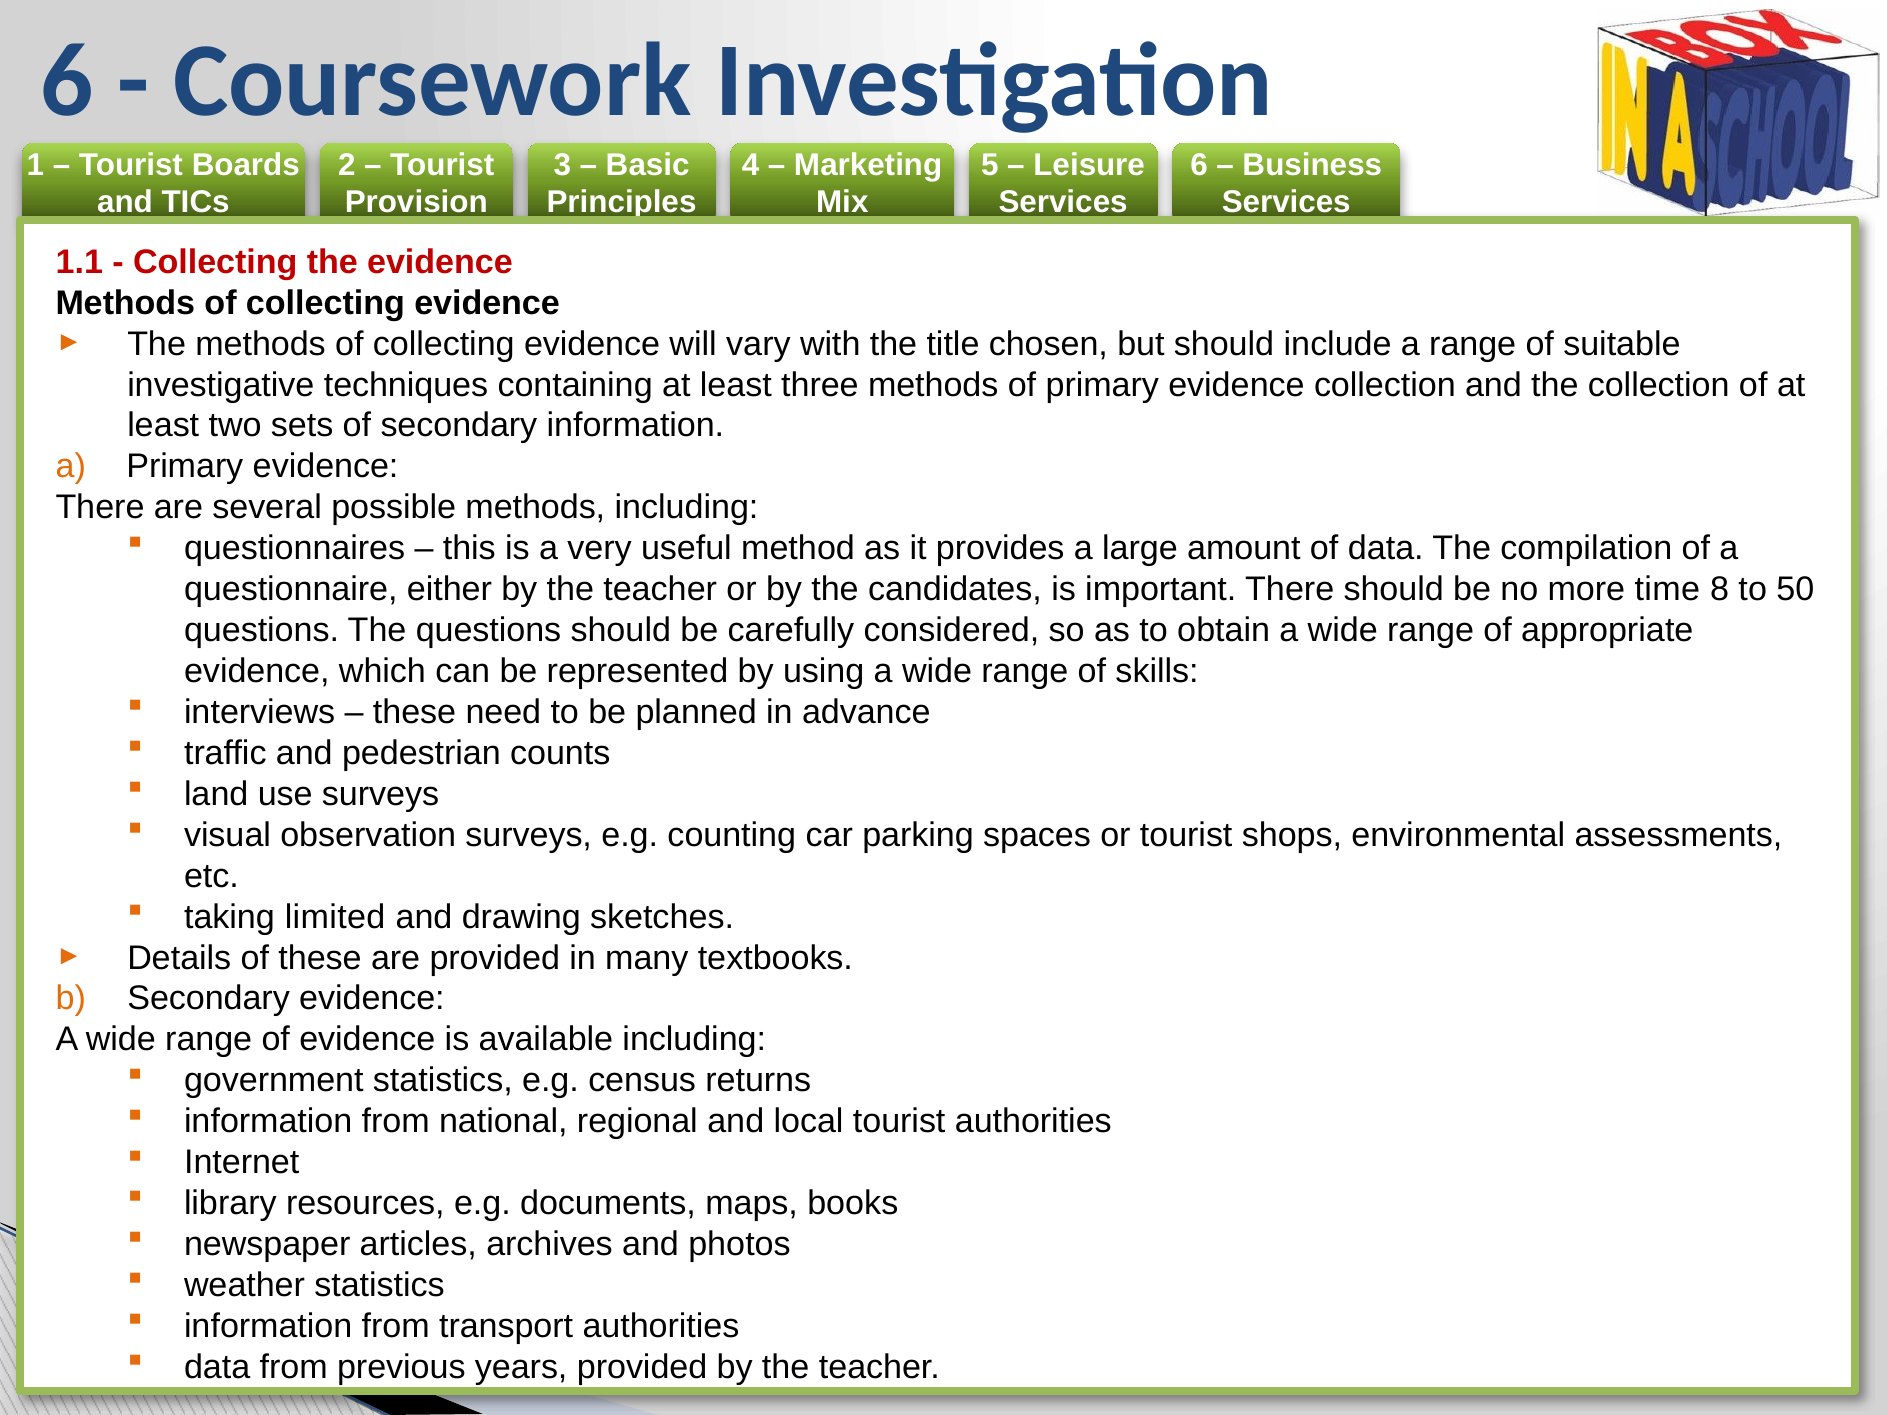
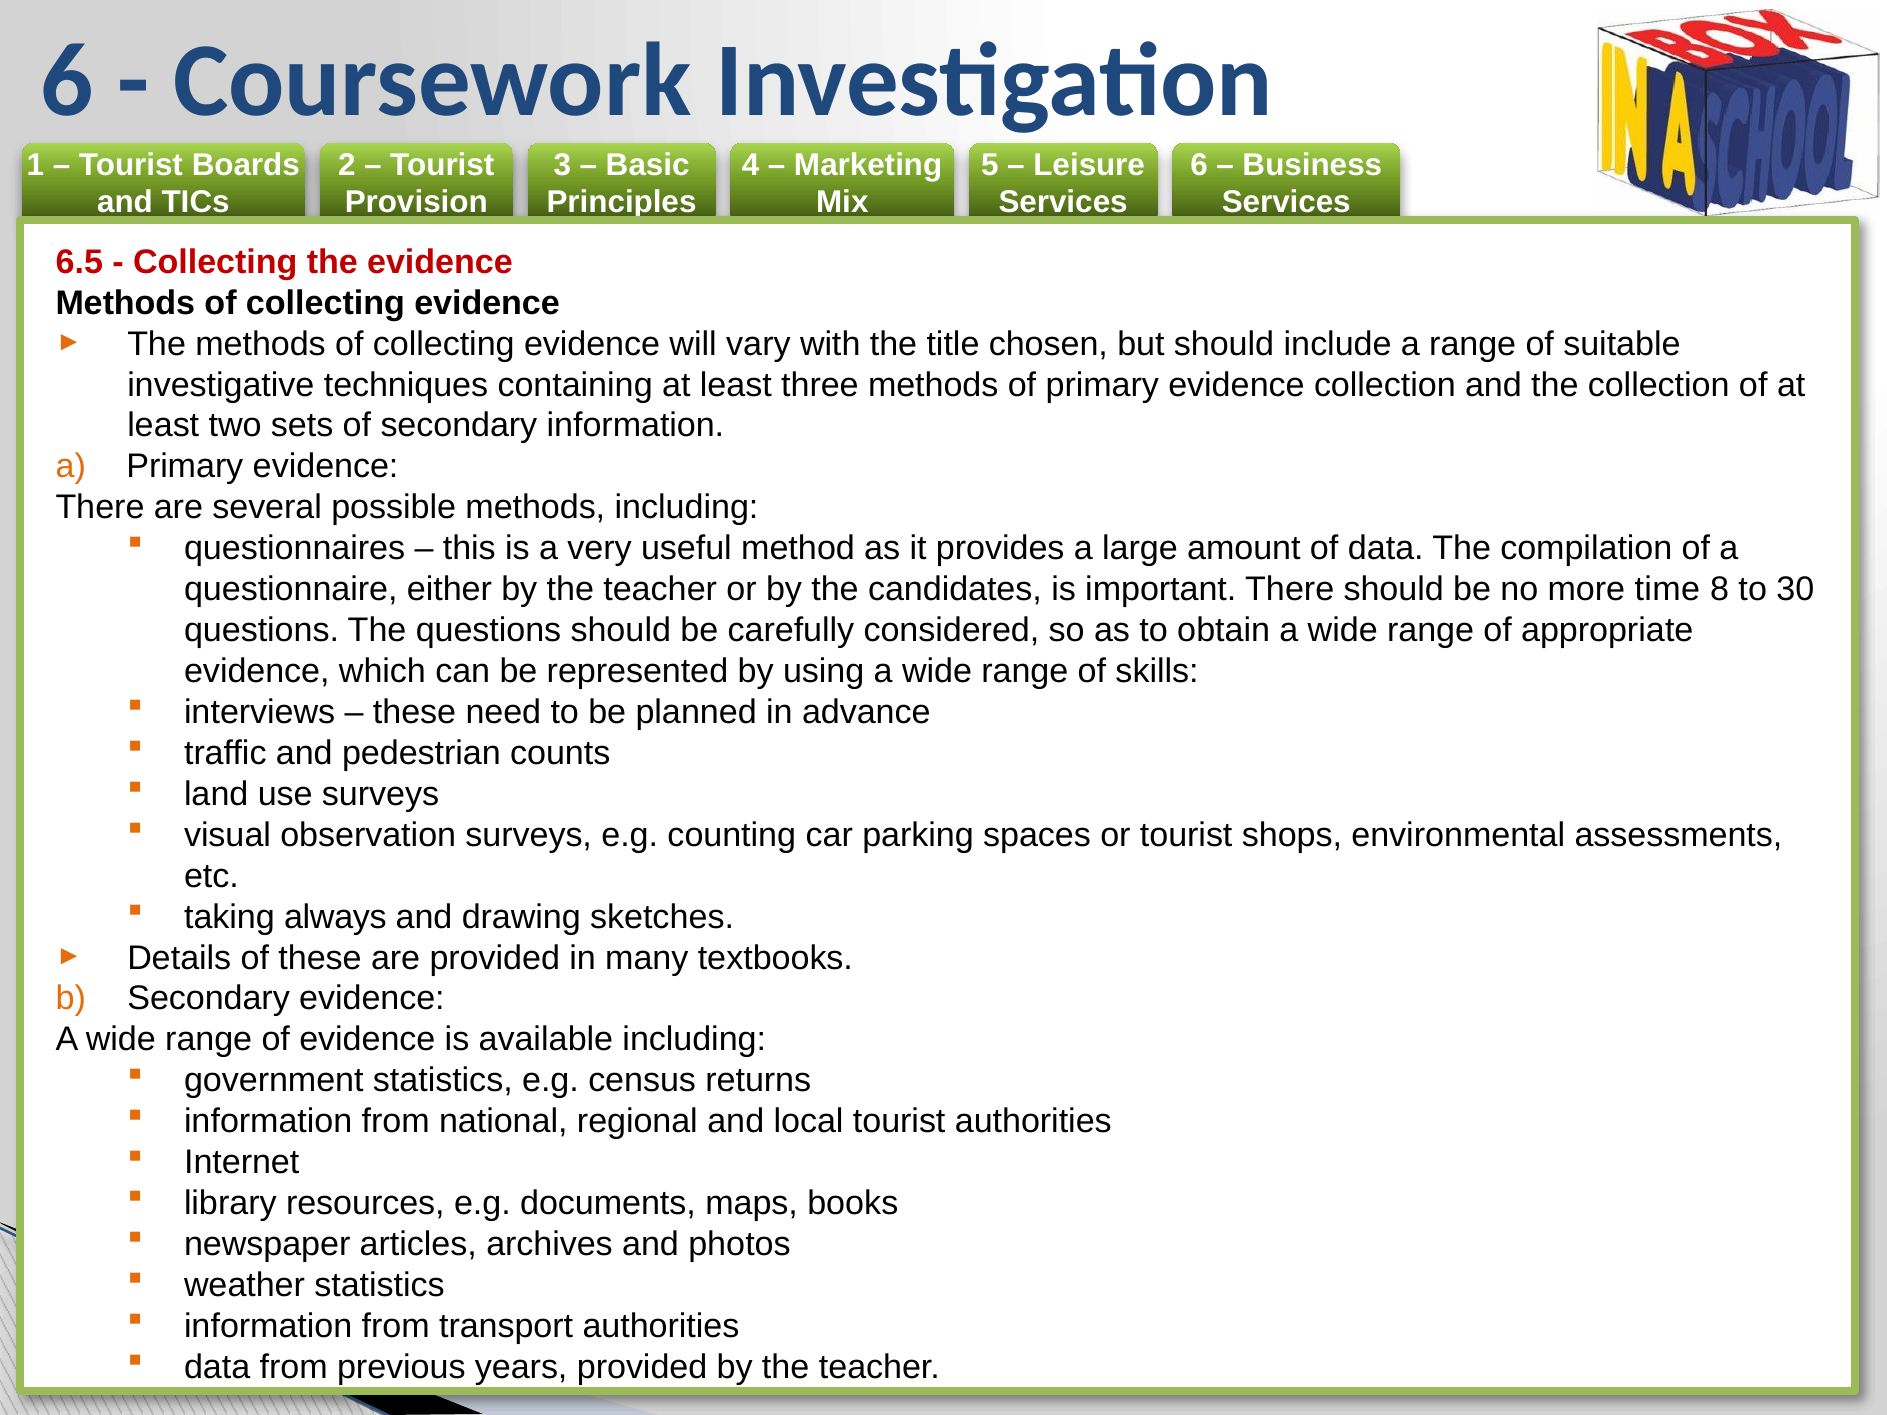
1.1: 1.1 -> 6.5
50: 50 -> 30
limited: limited -> always
